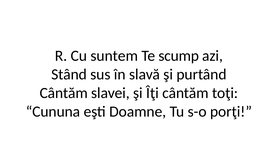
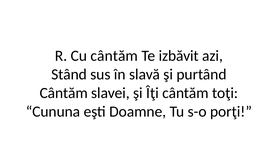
Cu suntem: suntem -> cântăm
scump: scump -> izbăvit
